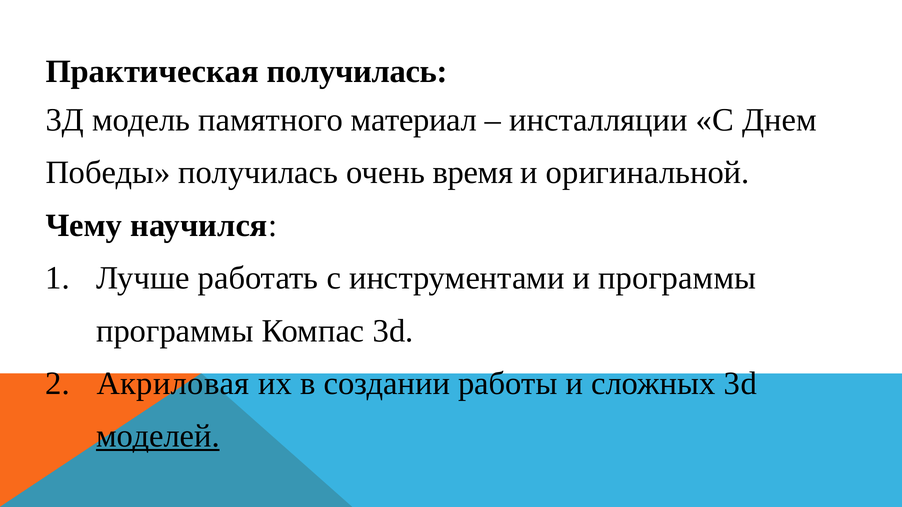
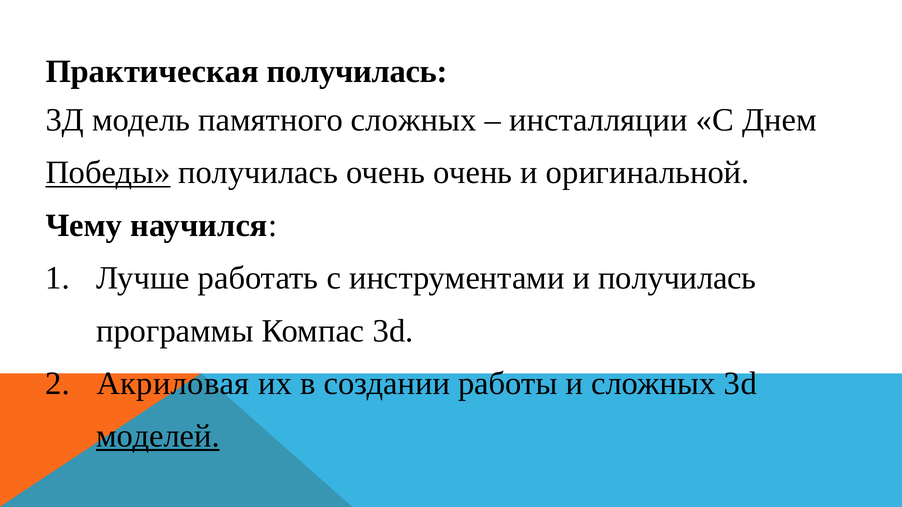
памятного материал: материал -> сложных
Победы underline: none -> present
очень время: время -> очень
и программы: программы -> получилась
